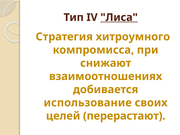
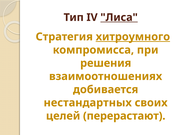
хитроумного underline: none -> present
снижают: снижают -> решения
использование: использование -> нестандартных
